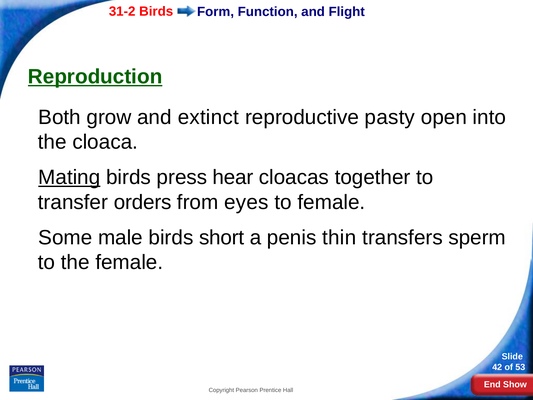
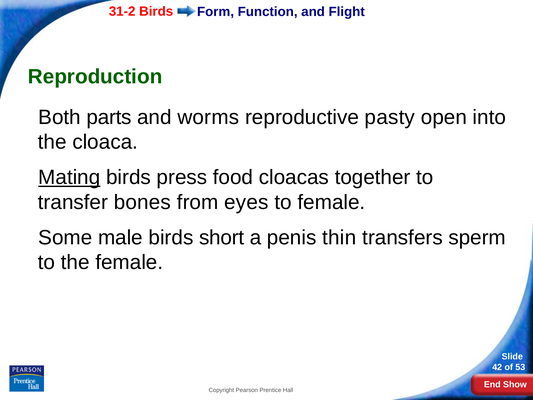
Reproduction underline: present -> none
grow: grow -> parts
extinct: extinct -> worms
hear: hear -> food
orders: orders -> bones
